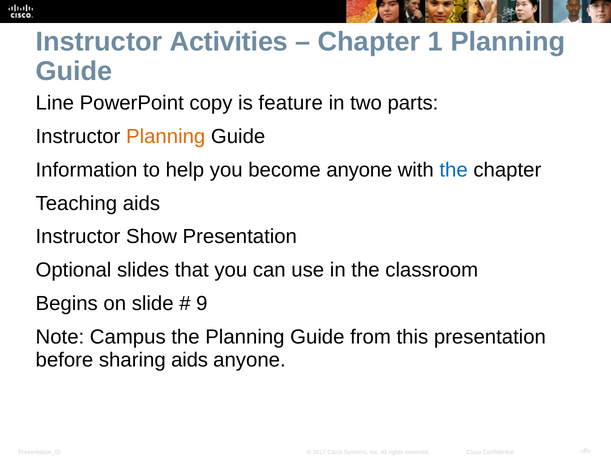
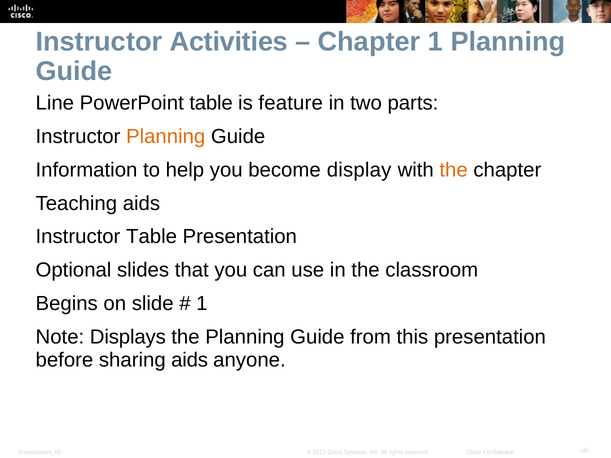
PowerPoint copy: copy -> table
become anyone: anyone -> display
the at (454, 170) colour: blue -> orange
Instructor Show: Show -> Table
9 at (202, 304): 9 -> 1
Campus: Campus -> Displays
